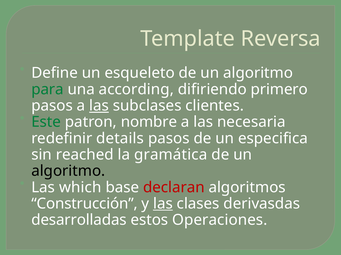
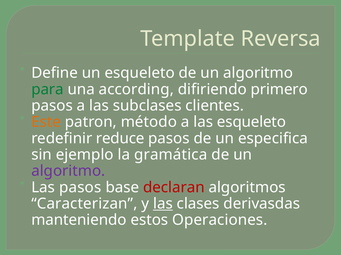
las at (99, 106) underline: present -> none
Este colour: green -> orange
nombre: nombre -> método
las necesaria: necesaria -> esqueleto
details: details -> reduce
reached: reached -> ejemplo
algoritmo at (68, 171) colour: black -> purple
Las which: which -> pasos
Construcción: Construcción -> Caracterizan
desarrolladas: desarrolladas -> manteniendo
